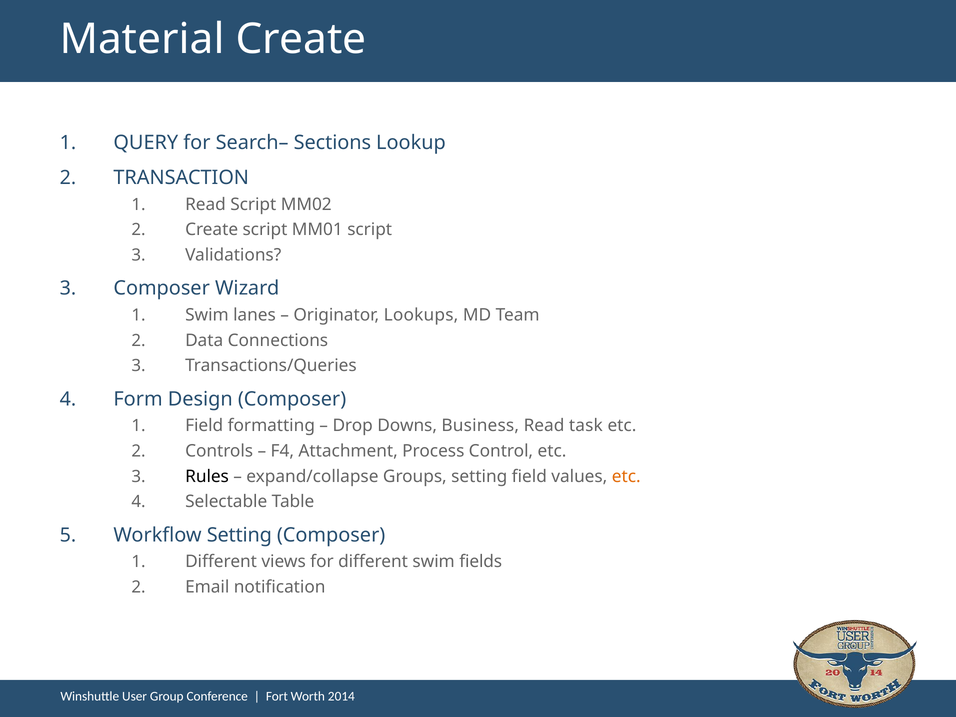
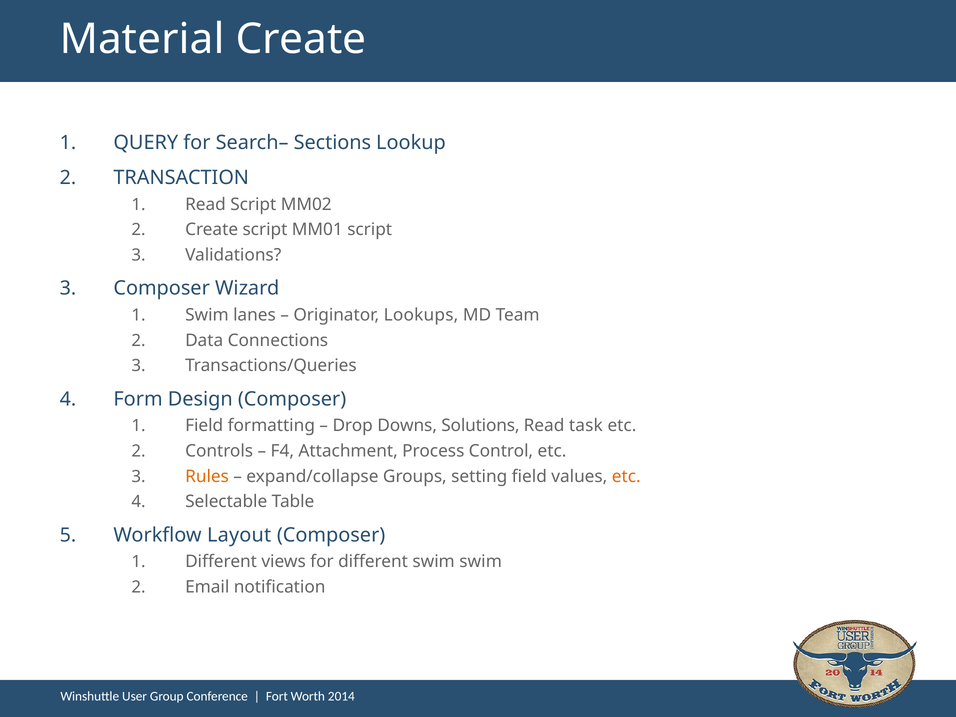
Business: Business -> Solutions
Rules colour: black -> orange
Workflow Setting: Setting -> Layout
swim fields: fields -> swim
